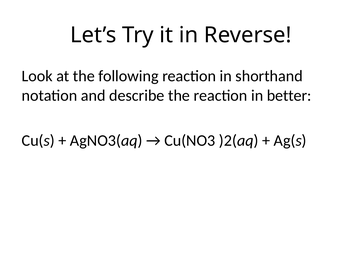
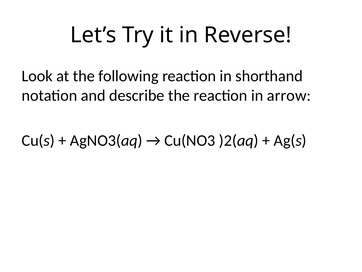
better: better -> arrow
